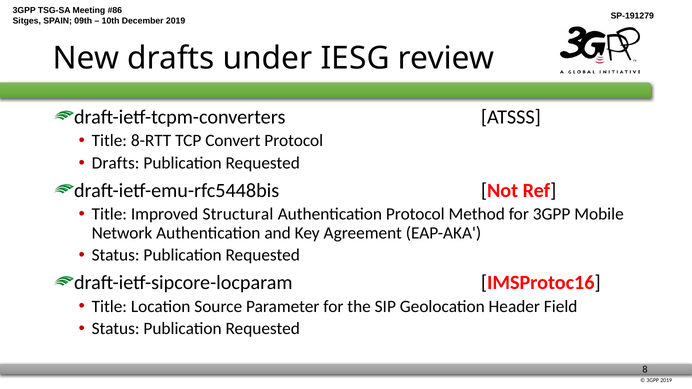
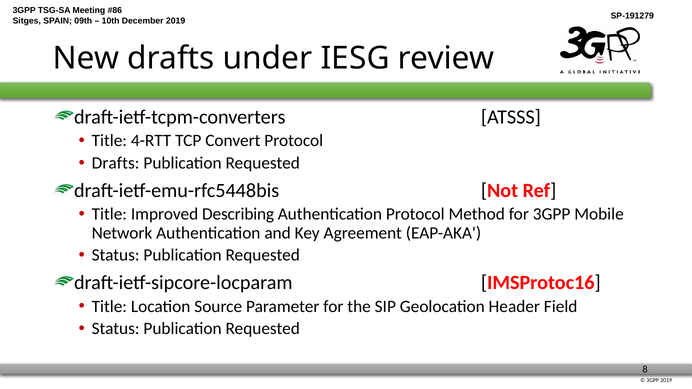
8-RTT: 8-RTT -> 4-RTT
Structural: Structural -> Describing
